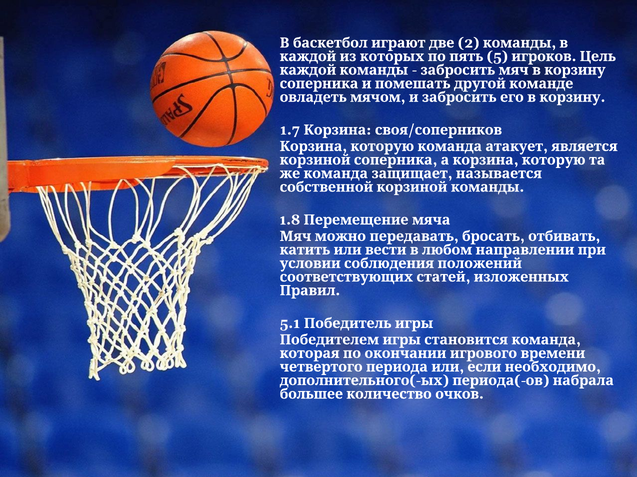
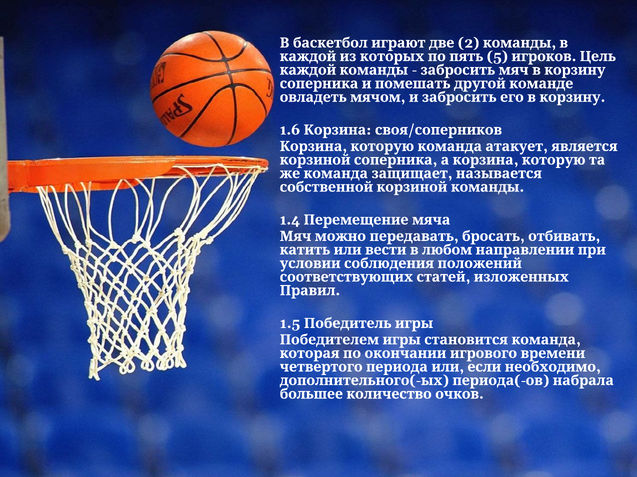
1.7: 1.7 -> 1.6
1.8: 1.8 -> 1.4
5.1: 5.1 -> 1.5
